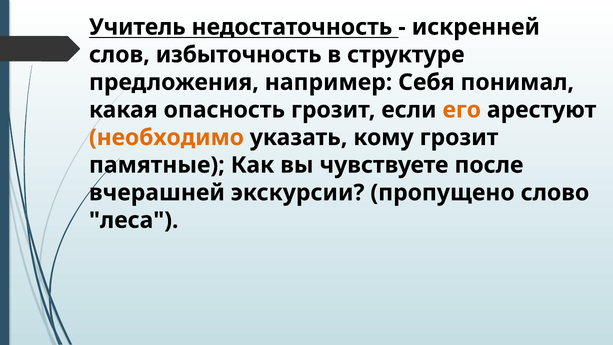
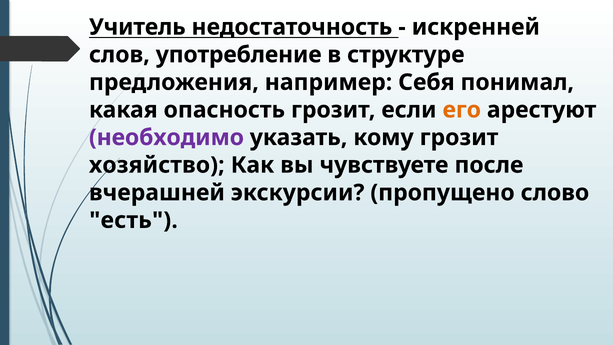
избыточность: избыточность -> употребление
необходимо colour: orange -> purple
памятные: памятные -> хозяйство
леса: леса -> есть
